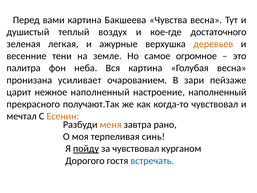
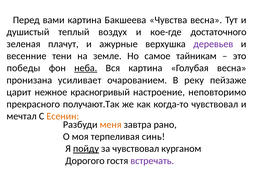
легкая: легкая -> плачут
деревьев colour: orange -> purple
огромное: огромное -> тайникам
палитра: палитра -> победы
неба underline: none -> present
зари: зари -> реку
нежное наполненный: наполненный -> красногривый
настроение наполненный: наполненный -> неповторимо
встречать colour: blue -> purple
